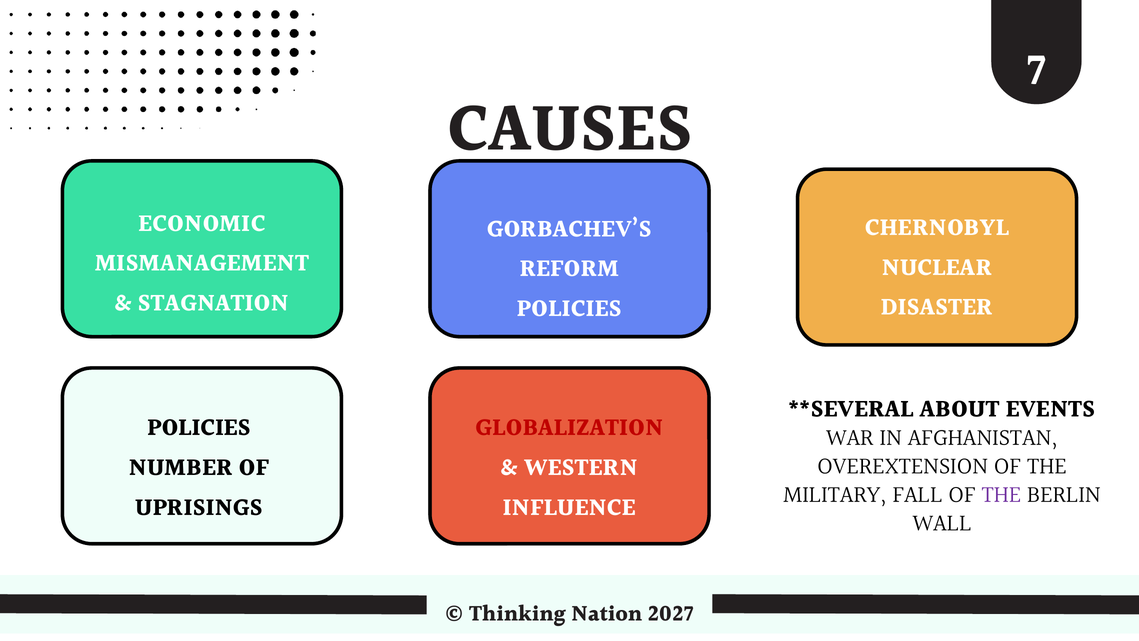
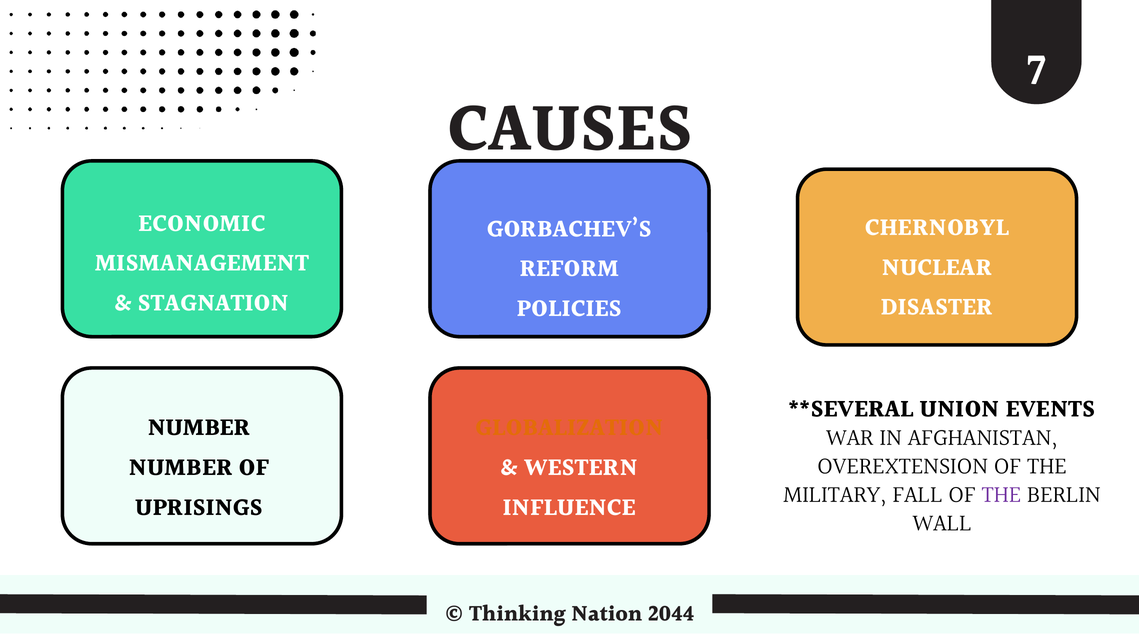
ABOUT: ABOUT -> UNION
POLICIES at (199, 428): POLICIES -> NUMBER
GLOBALIZATION colour: red -> orange
2027: 2027 -> 2044
